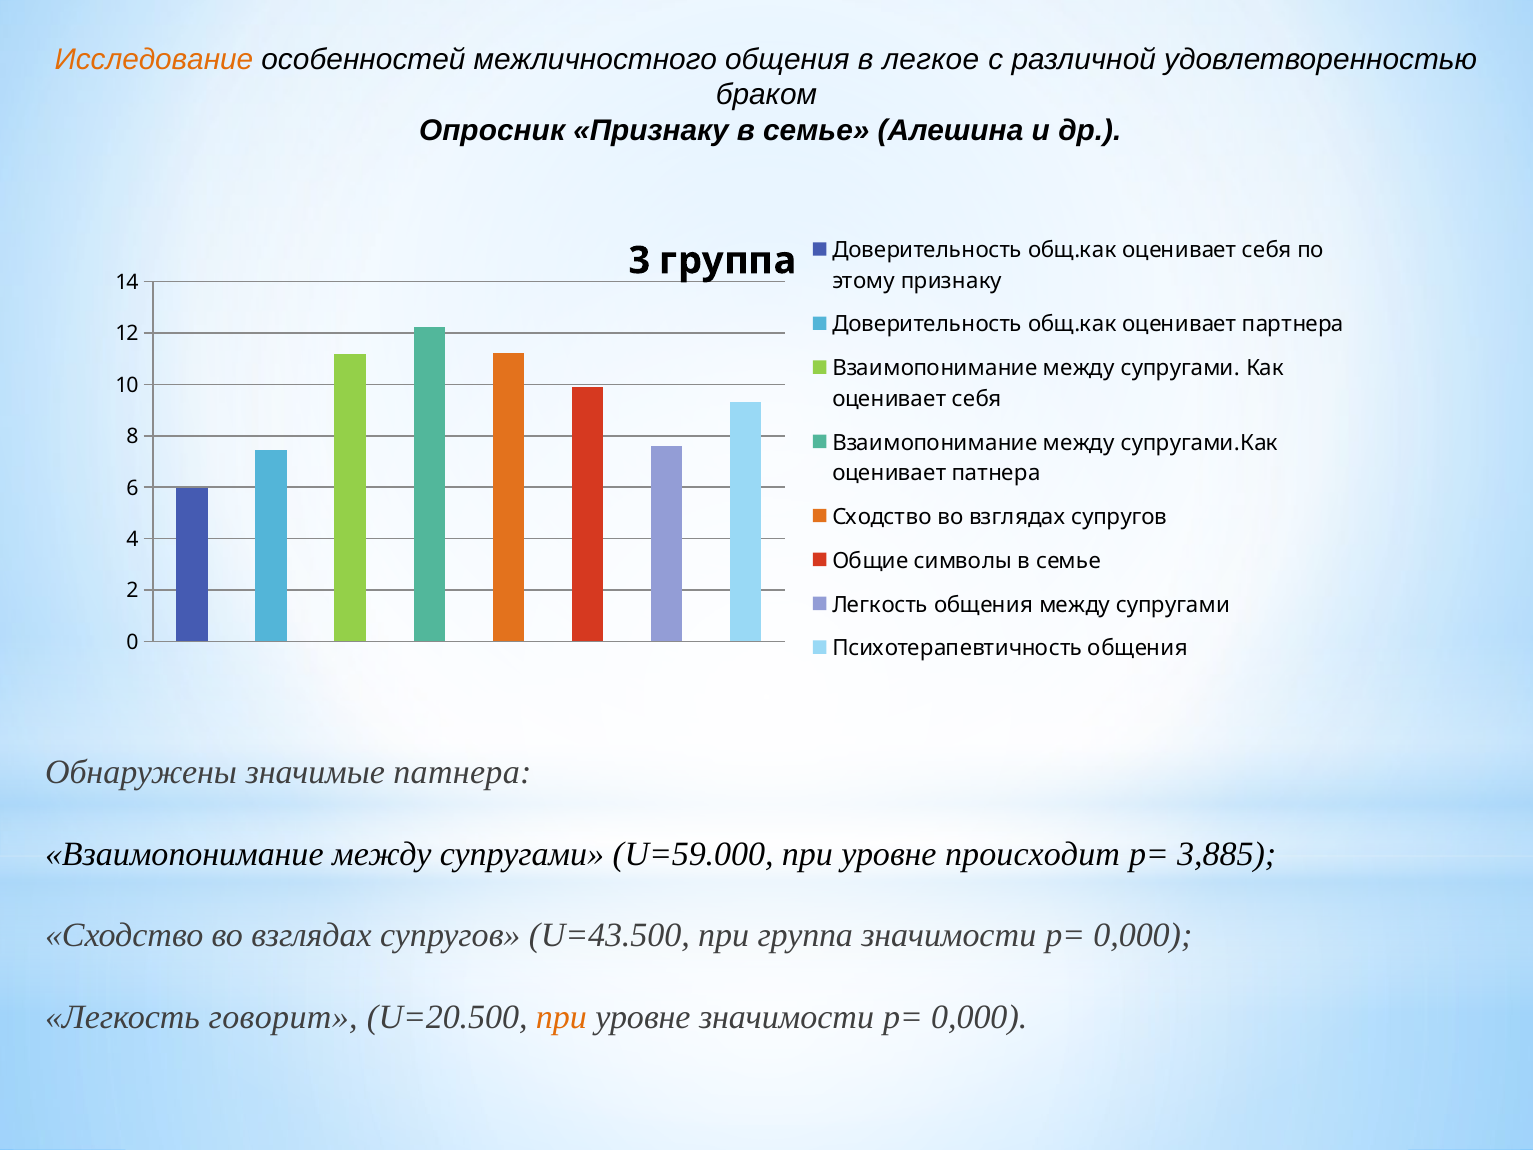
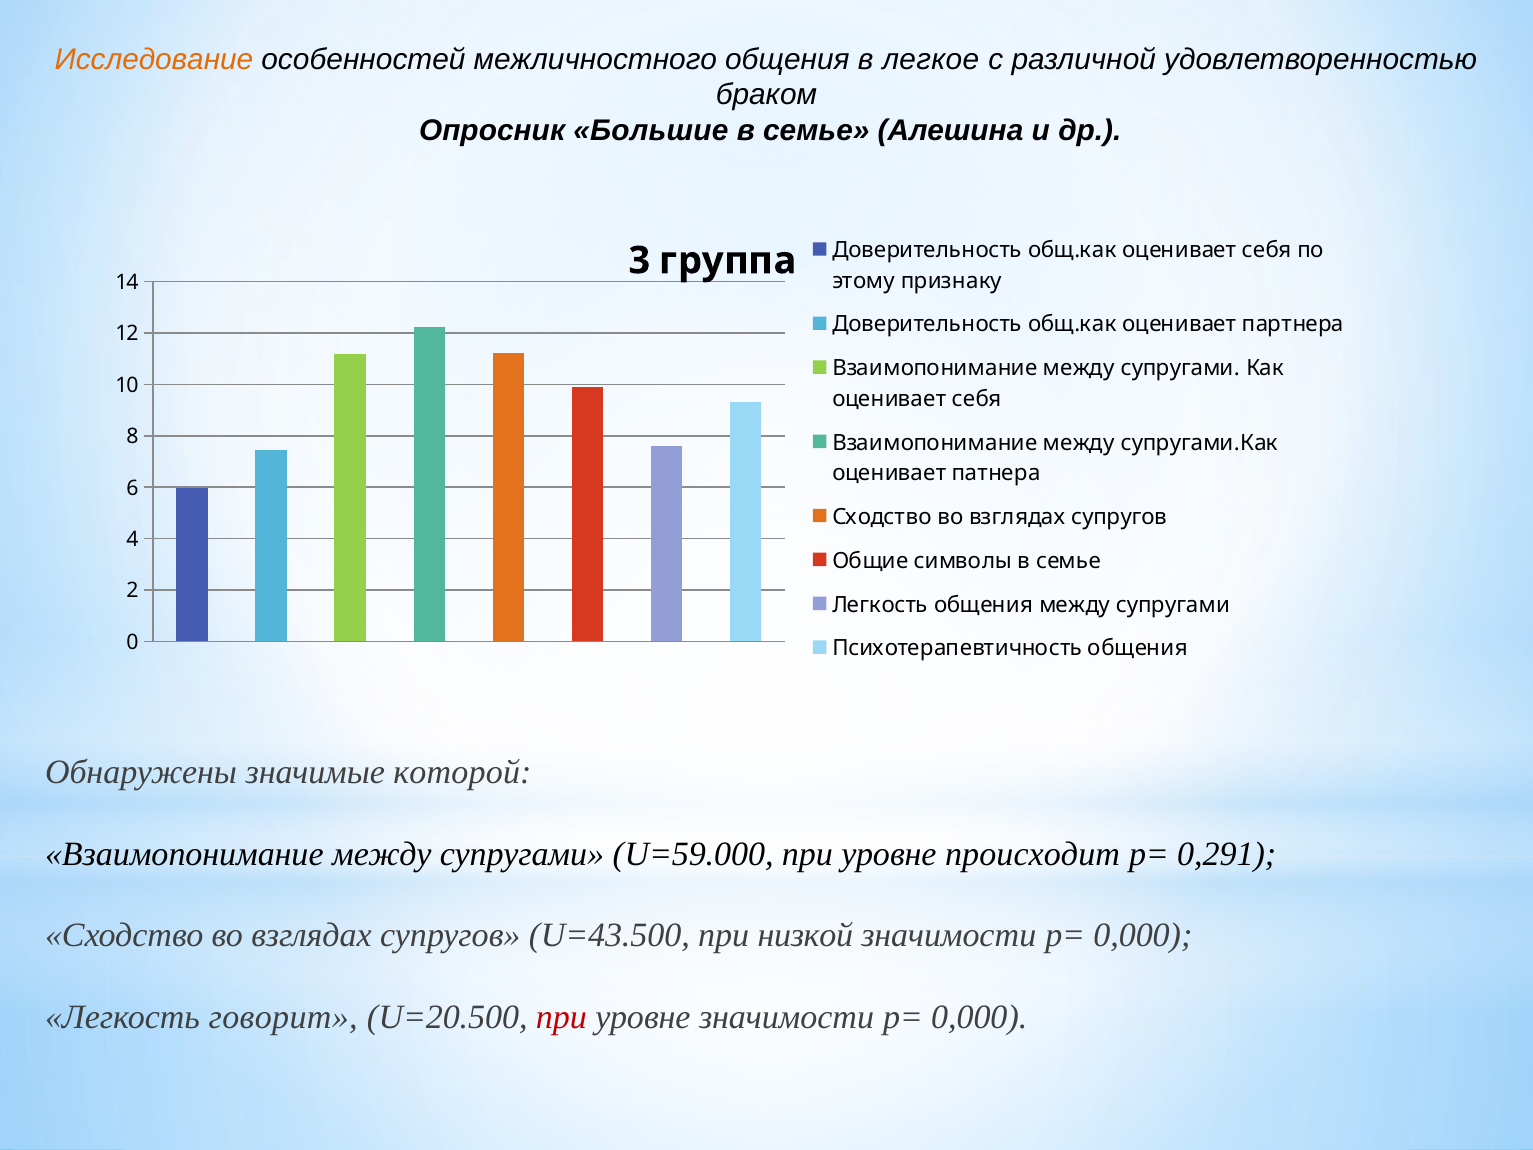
Опросник Признаку: Признаку -> Большие
значимые патнера: патнера -> которой
3,885: 3,885 -> 0,291
при группа: группа -> низкой
при at (561, 1017) colour: orange -> red
